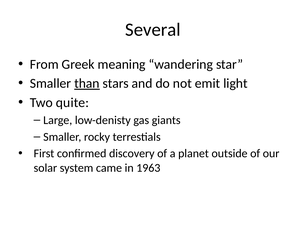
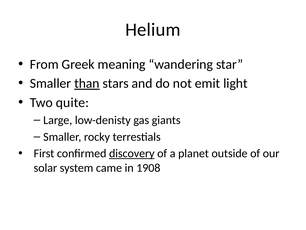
Several: Several -> Helium
discovery underline: none -> present
1963: 1963 -> 1908
